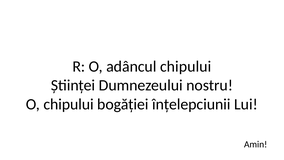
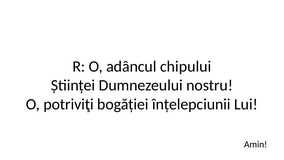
O chipului: chipului -> potriviţi
